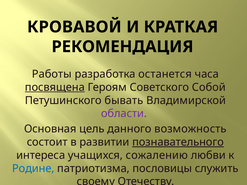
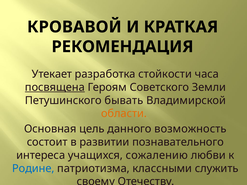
Работы: Работы -> Утекает
останется: останется -> стойкости
Собой: Собой -> Земли
области colour: purple -> orange
познавательного underline: present -> none
пословицы: пословицы -> классными
